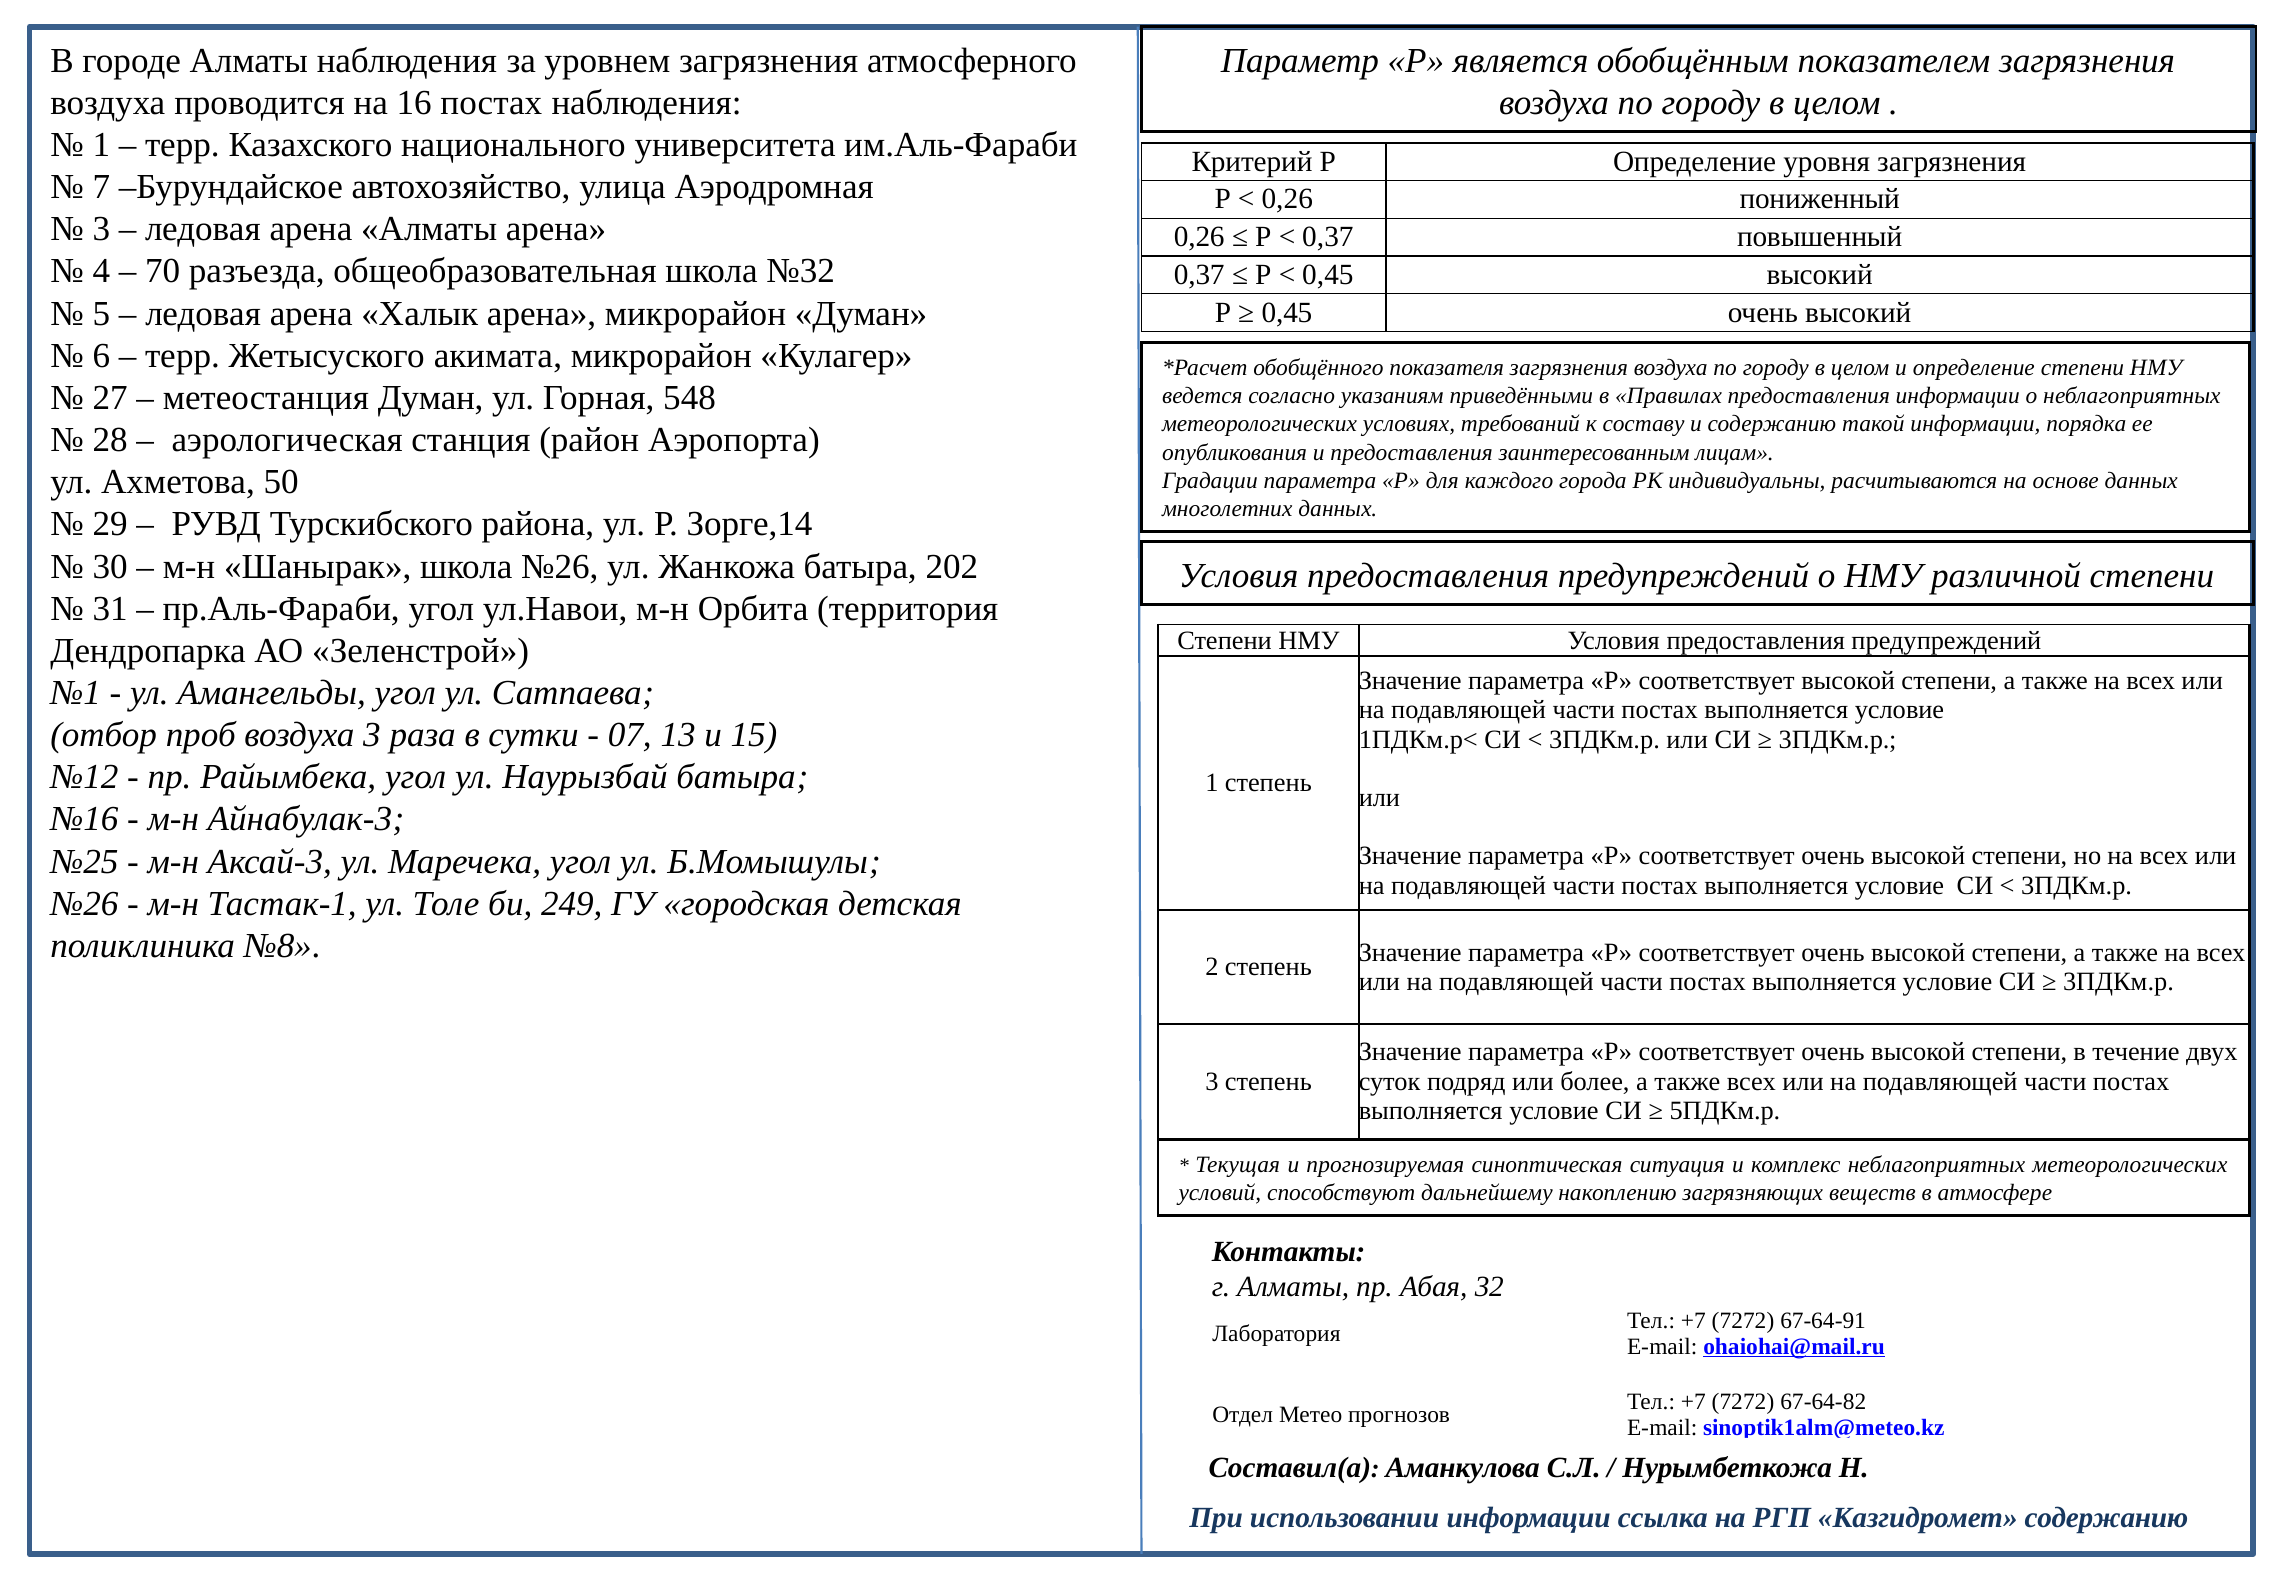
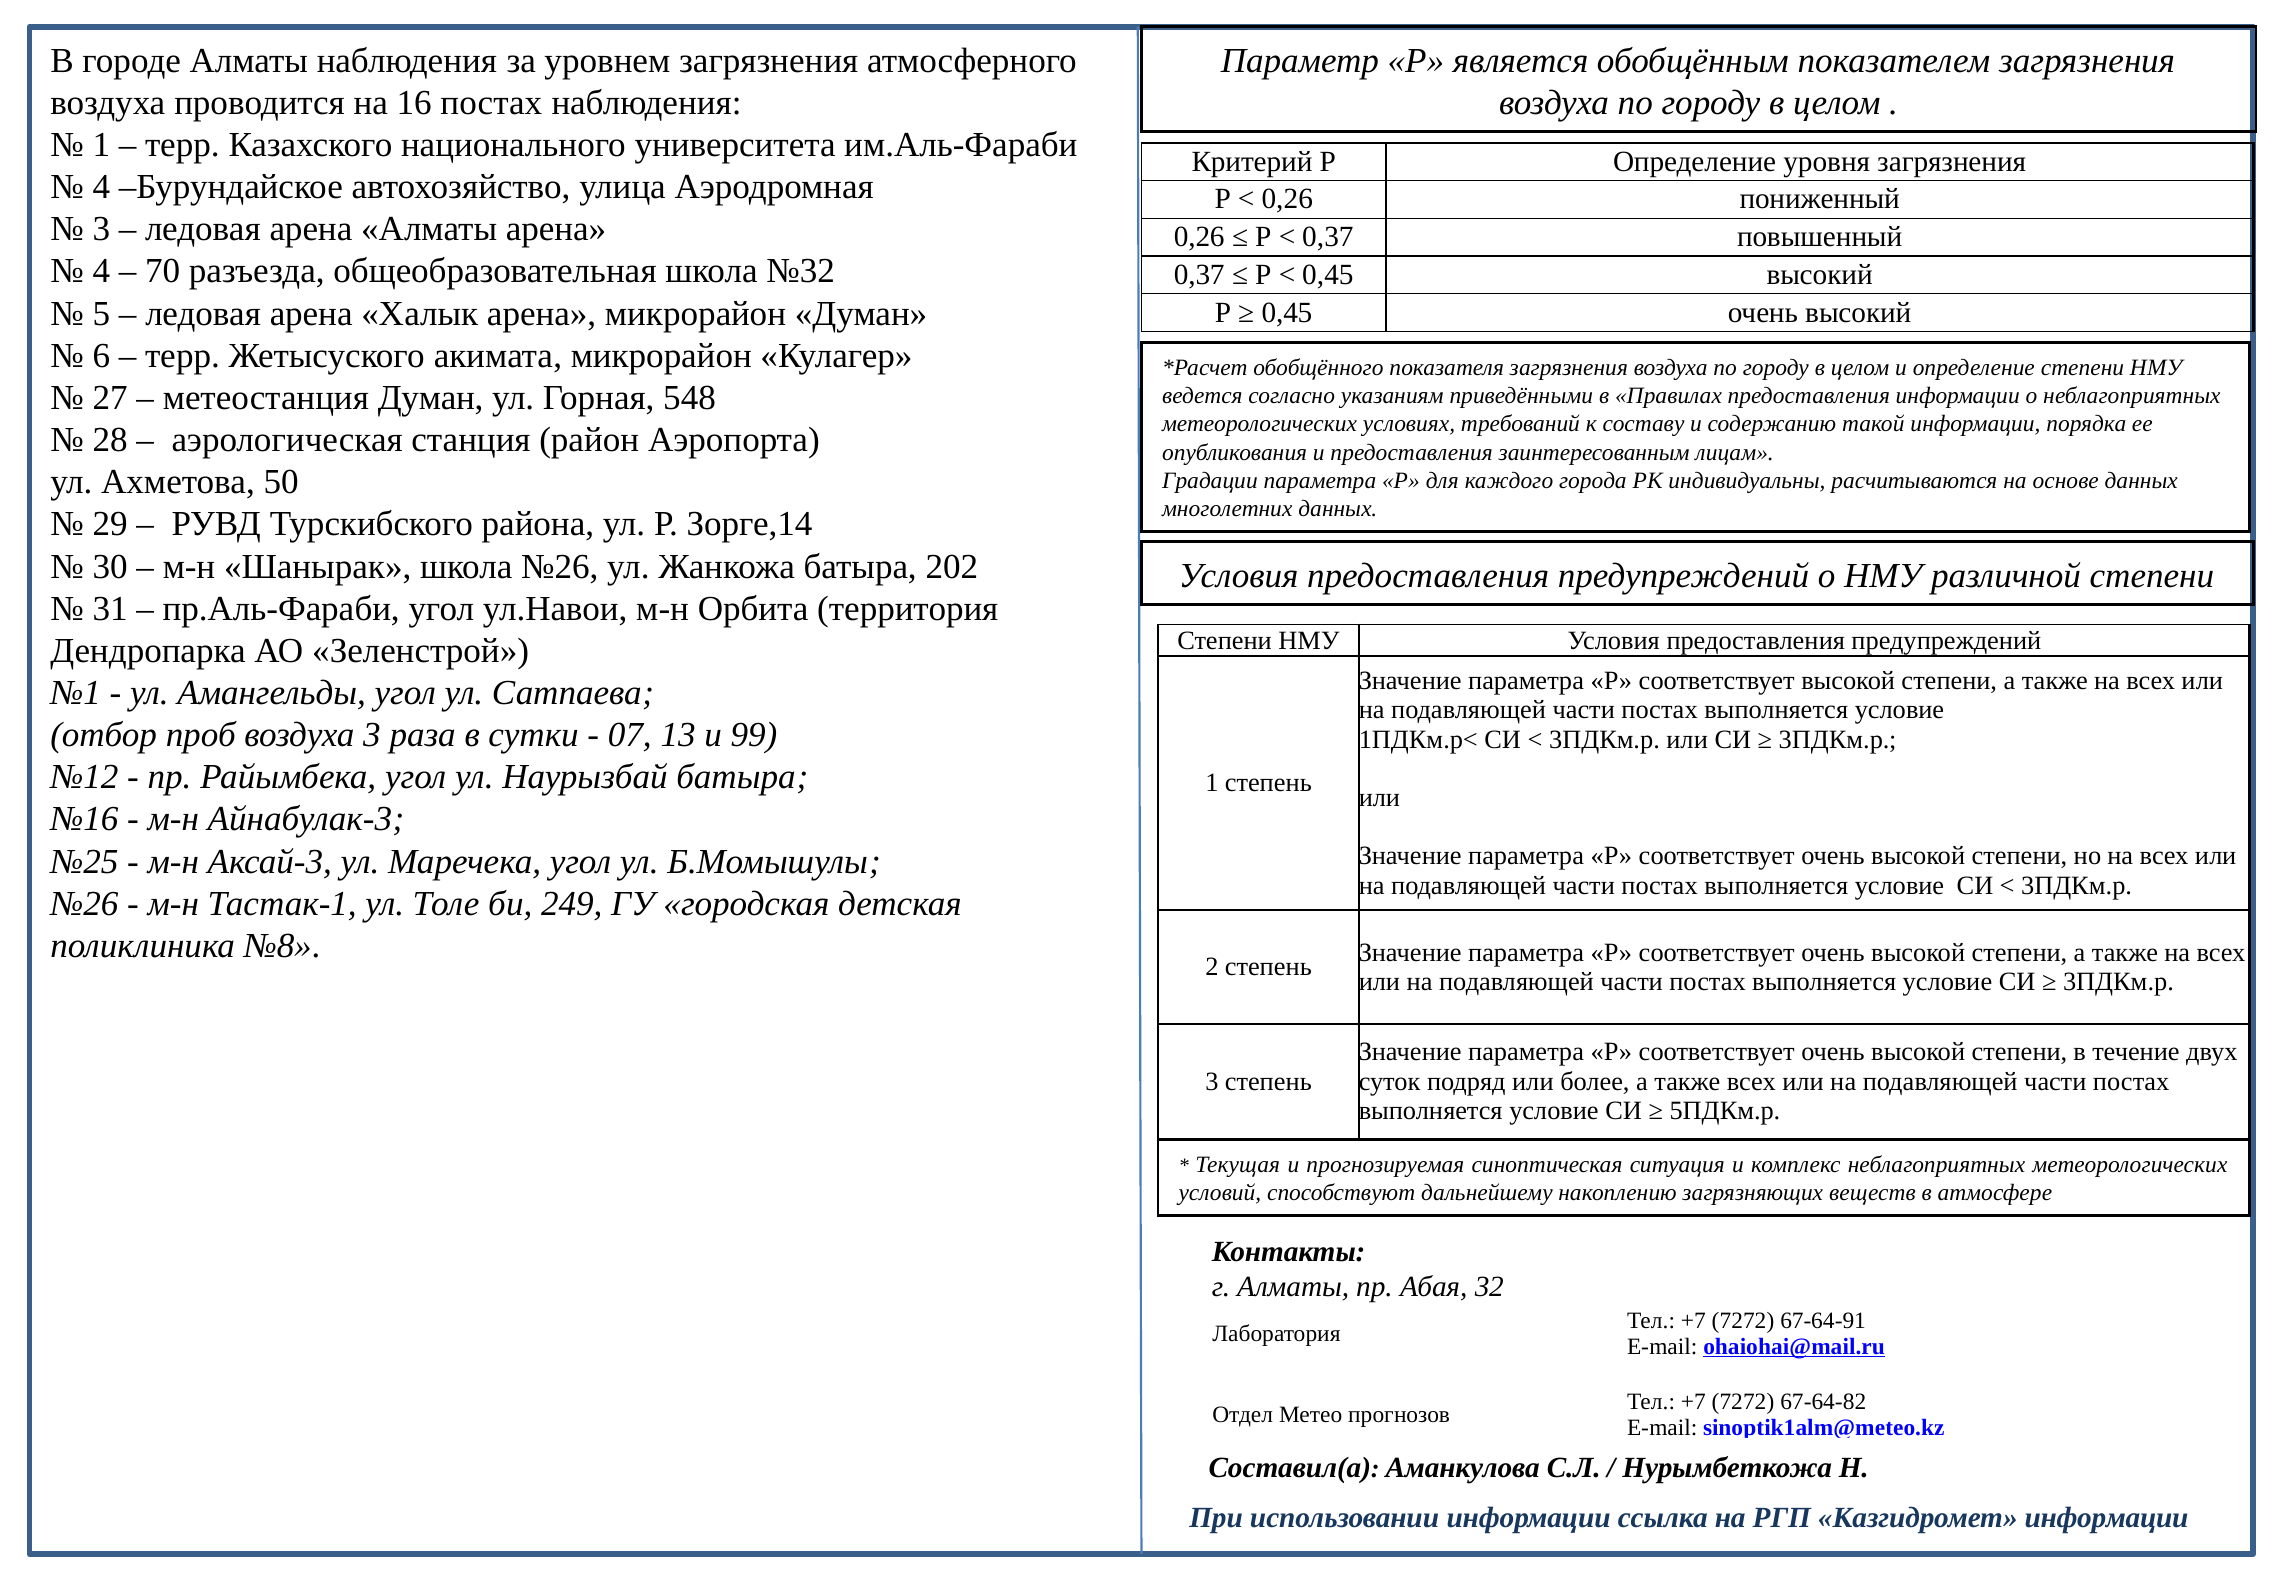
7 at (101, 187): 7 -> 4
15: 15 -> 99
Казгидромет содержанию: содержанию -> информации
